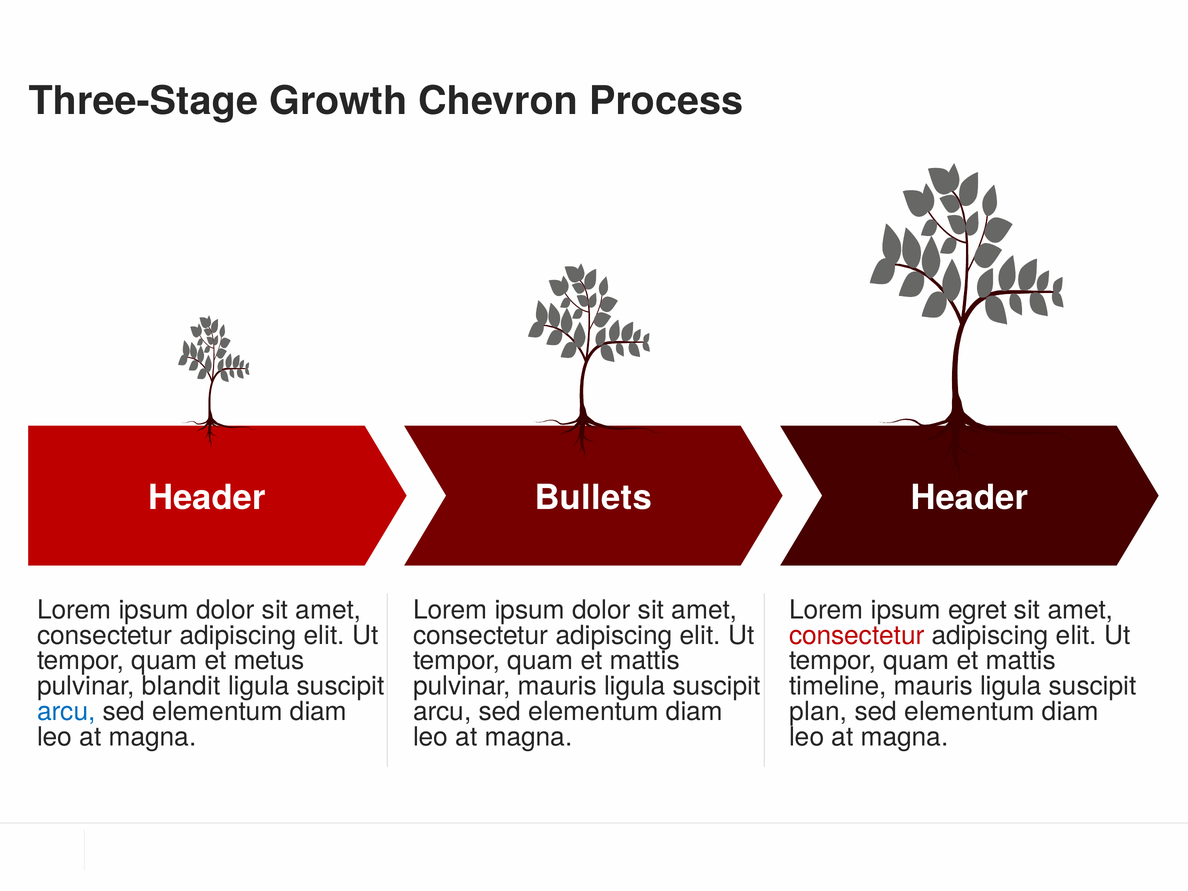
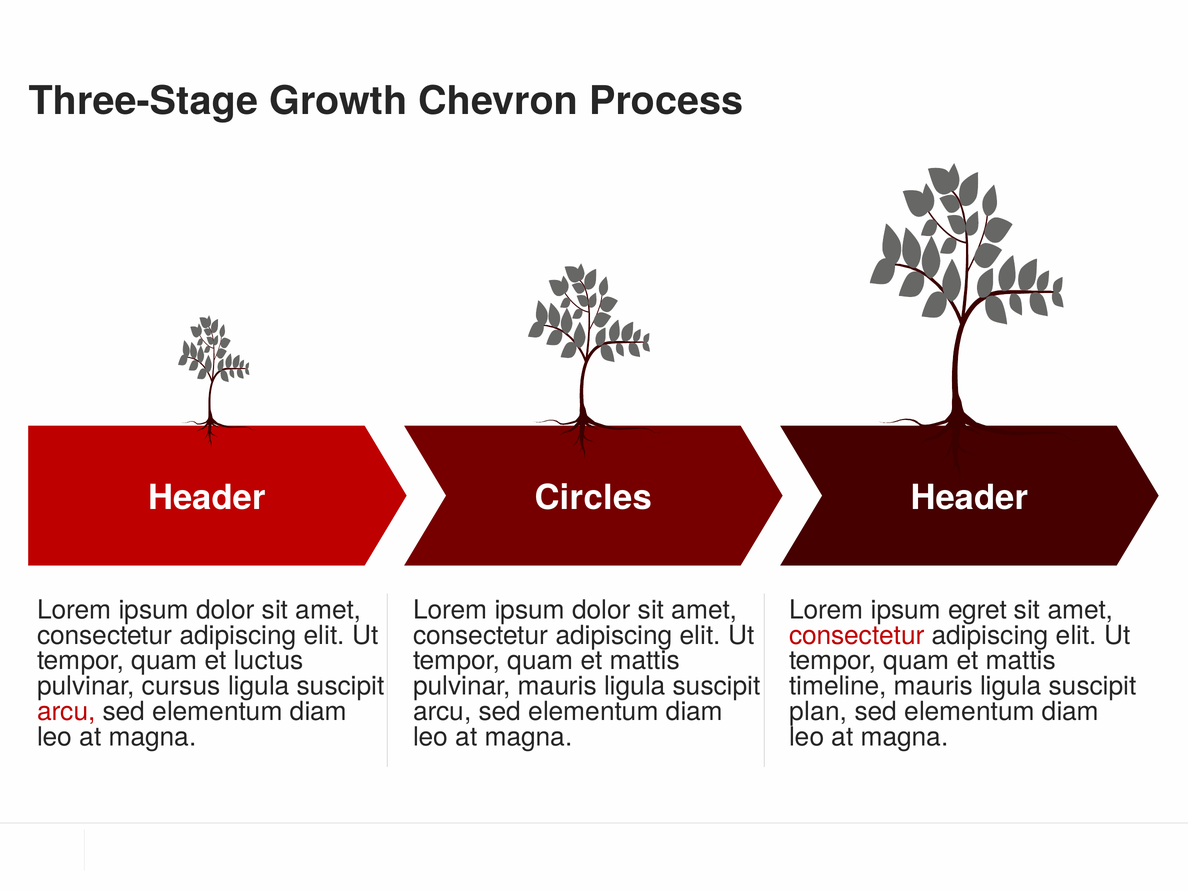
Bullets: Bullets -> Circles
metus: metus -> luctus
blandit: blandit -> cursus
arcu at (66, 711) colour: blue -> red
